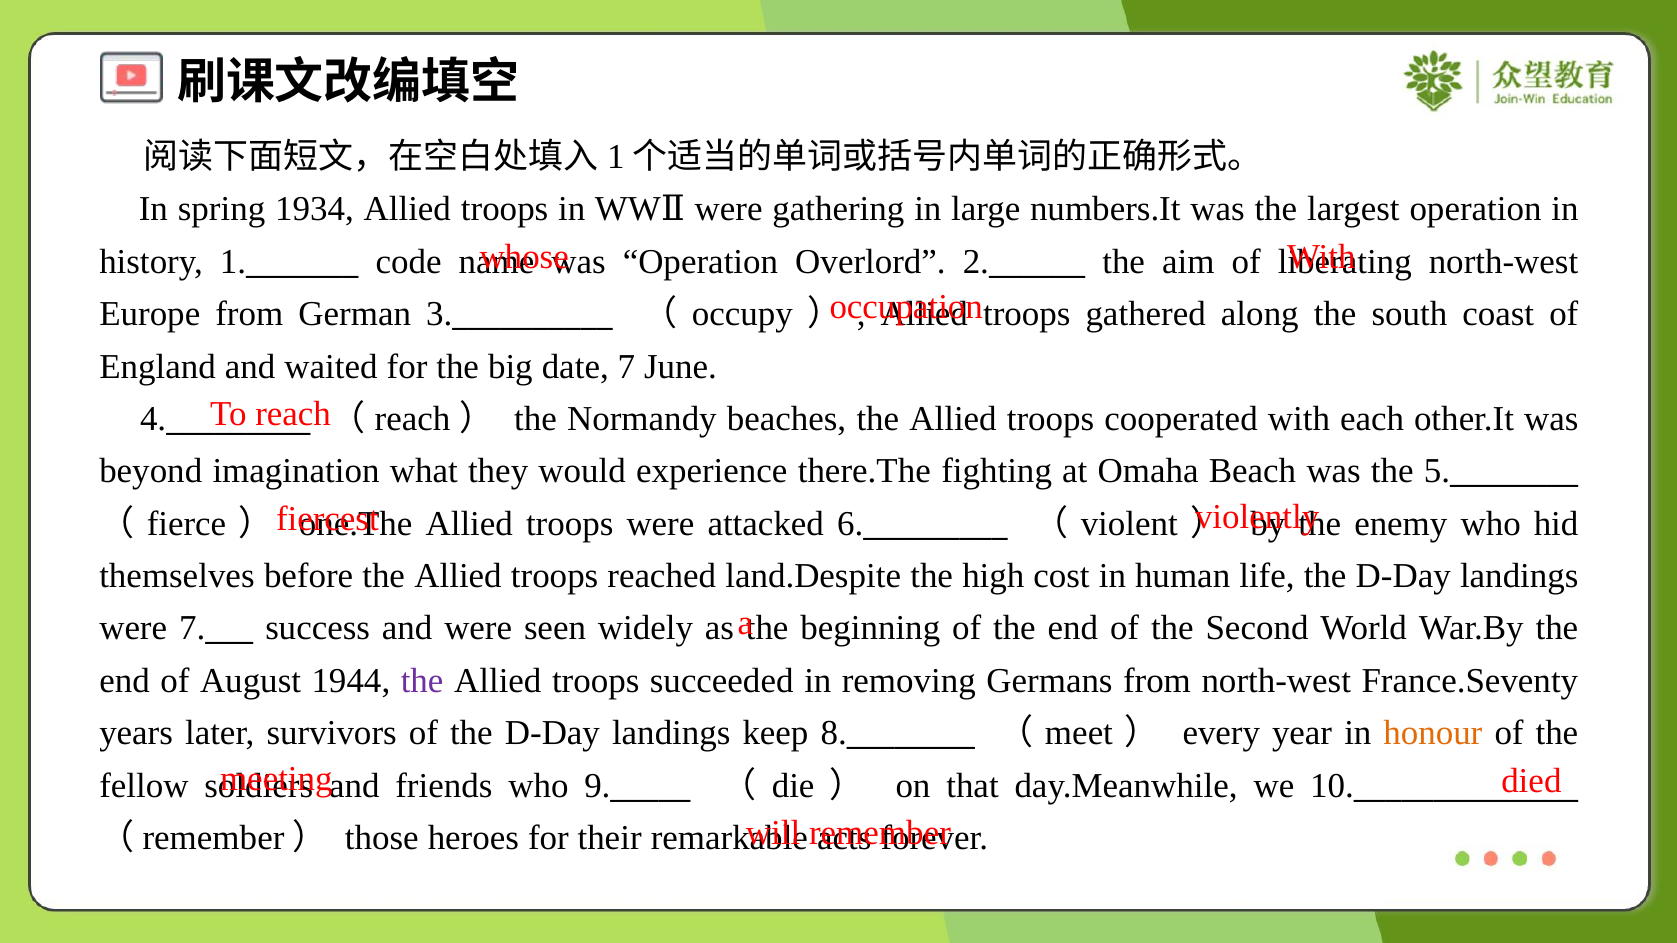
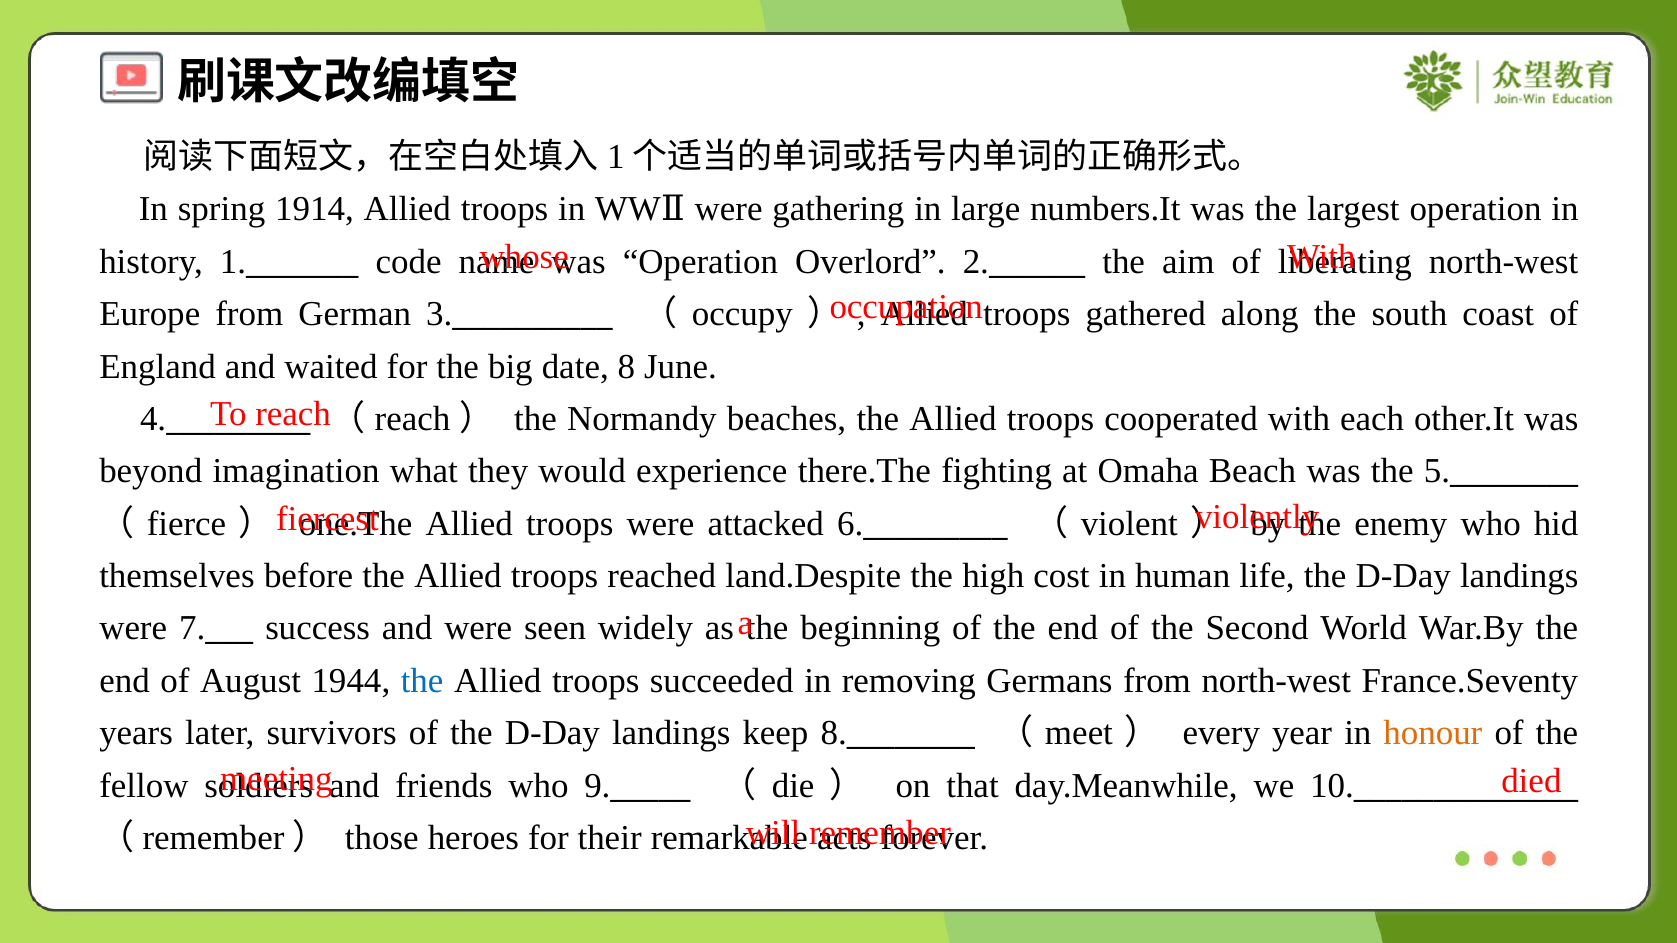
1934: 1934 -> 1914
date 7: 7 -> 8
the at (422, 681) colour: purple -> blue
